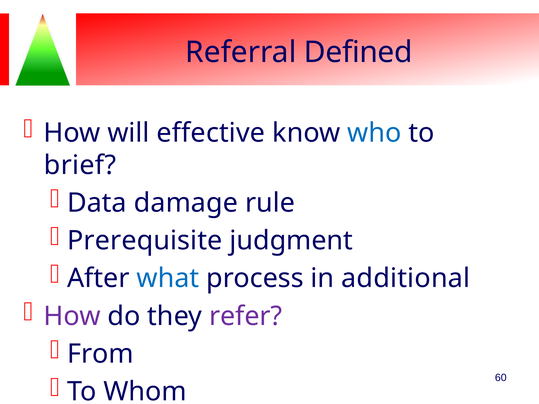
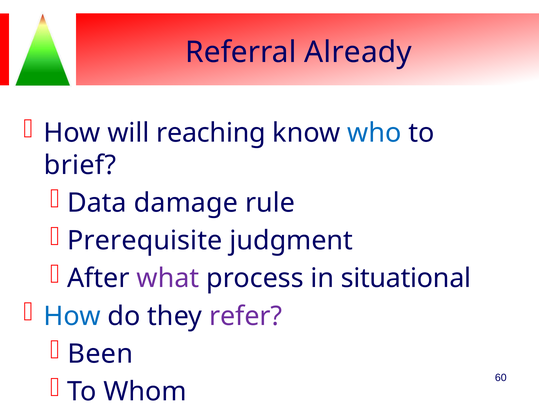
Defined: Defined -> Already
effective: effective -> reaching
what colour: blue -> purple
additional: additional -> situational
How at (72, 316) colour: purple -> blue
From: From -> Been
